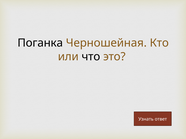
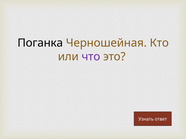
что colour: black -> purple
